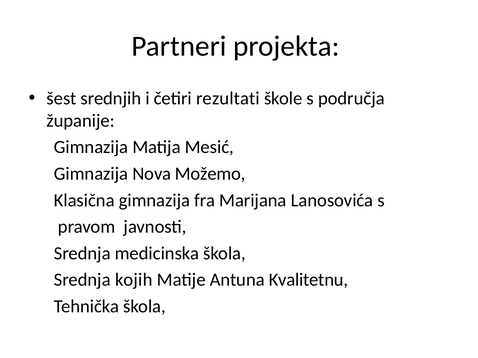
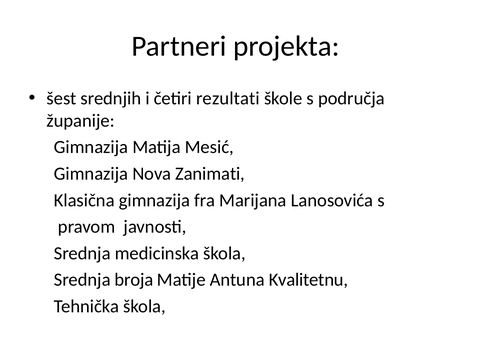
Možemo: Možemo -> Zanimati
kojih: kojih -> broja
